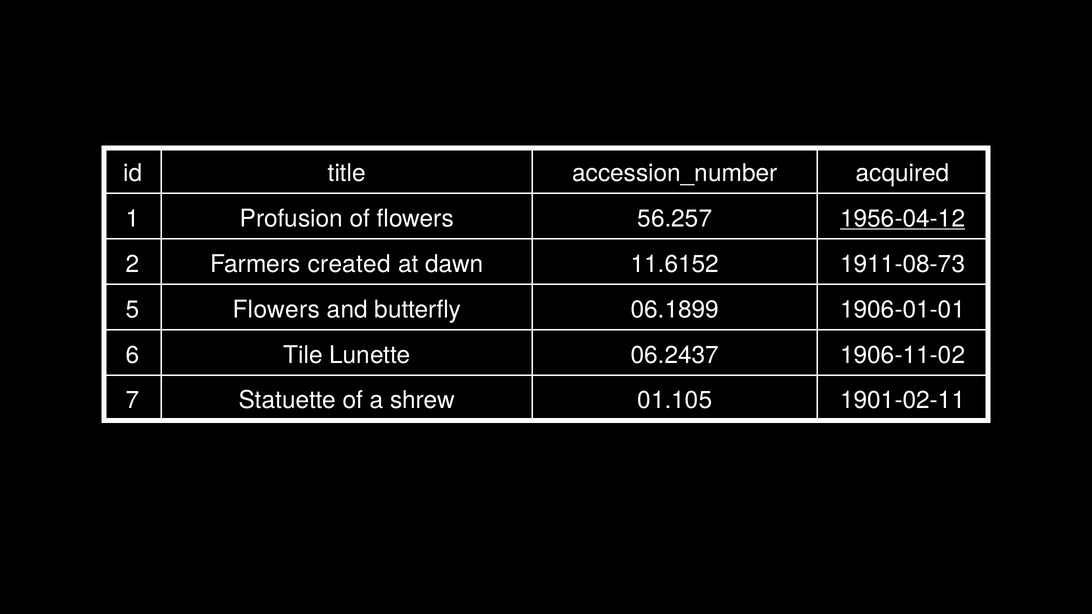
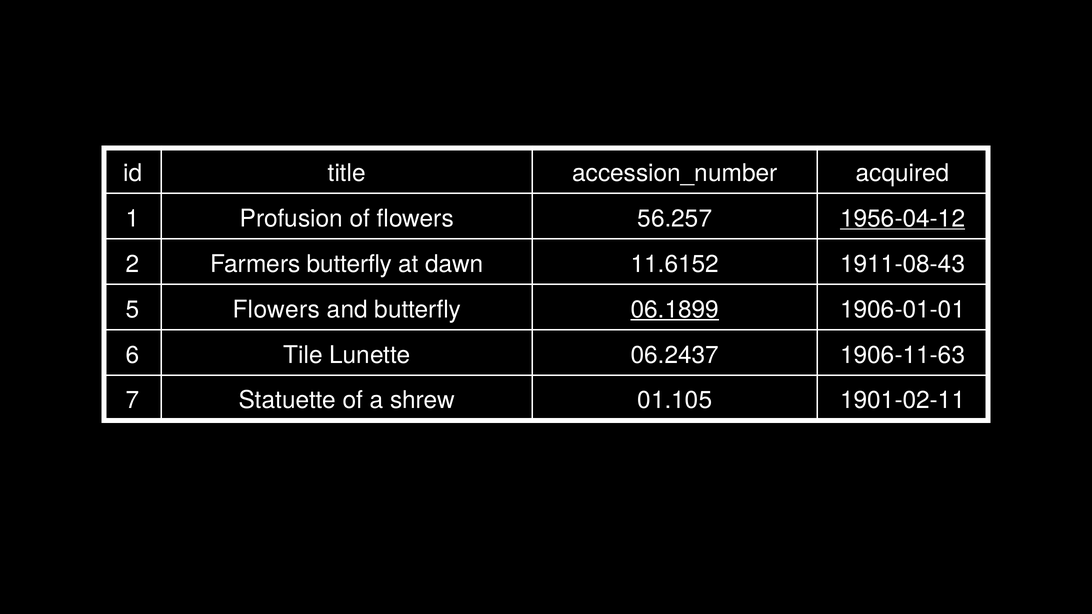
Farmers created: created -> butterfly
1911-08-73: 1911-08-73 -> 1911-08-43
06.1899 underline: none -> present
1906-11-02: 1906-11-02 -> 1906-11-63
